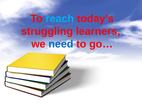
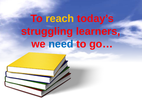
reach colour: light blue -> yellow
